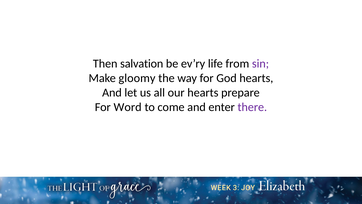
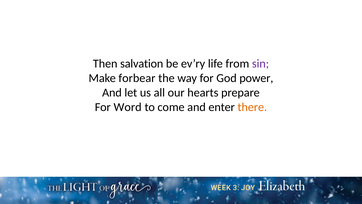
gloomy: gloomy -> forbear
God hearts: hearts -> power
there colour: purple -> orange
